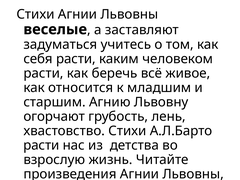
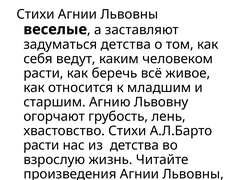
задуматься учитесь: учитесь -> детства
себя расти: расти -> ведут
